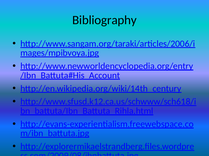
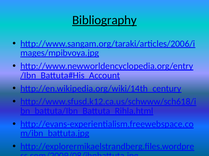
Bibliography underline: none -> present
